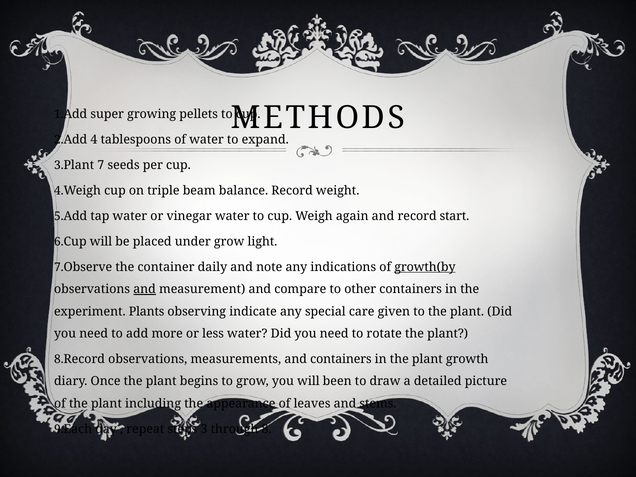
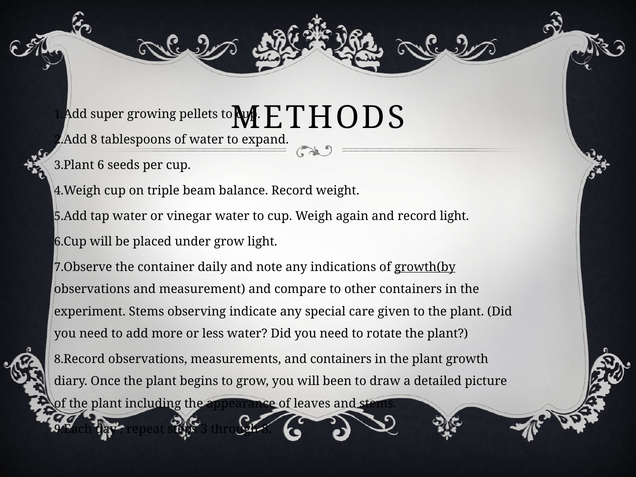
4 at (94, 140): 4 -> 8
7: 7 -> 6
record start: start -> light
and at (145, 289) underline: present -> none
experiment Plants: Plants -> Stems
